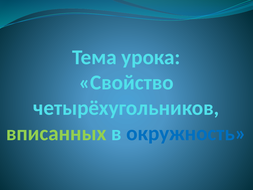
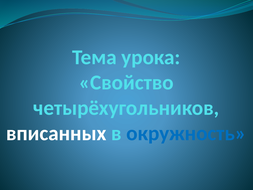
вписанных colour: light green -> white
